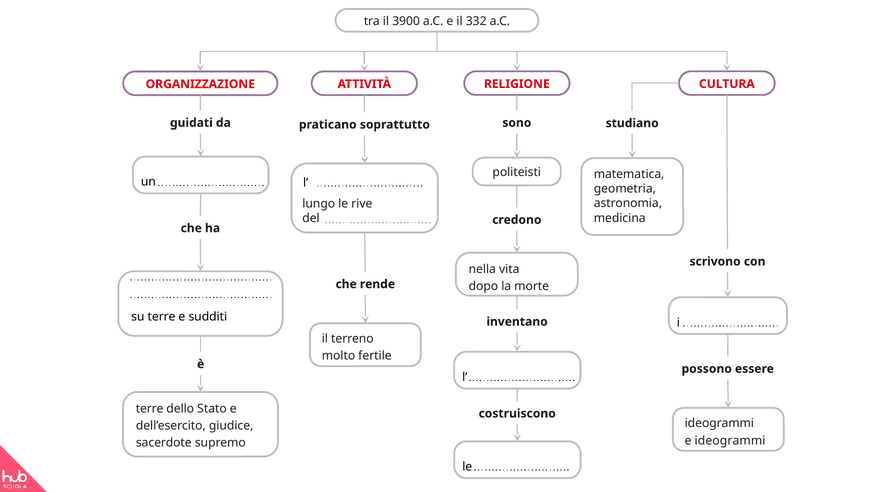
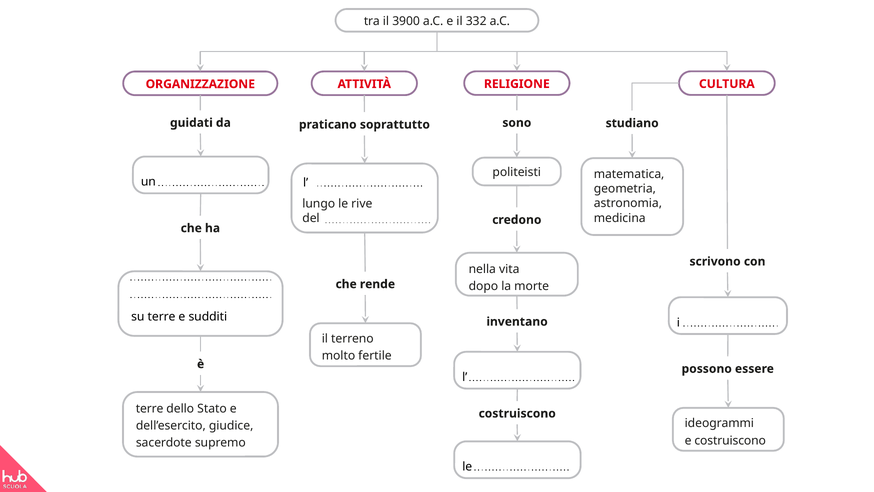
e ideogrammi: ideogrammi -> costruiscono
